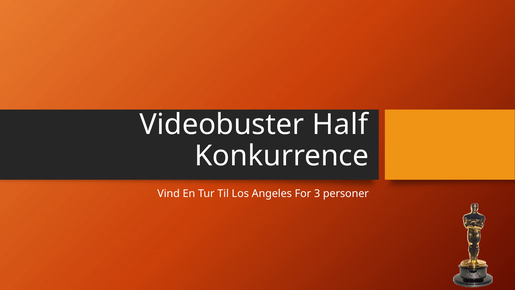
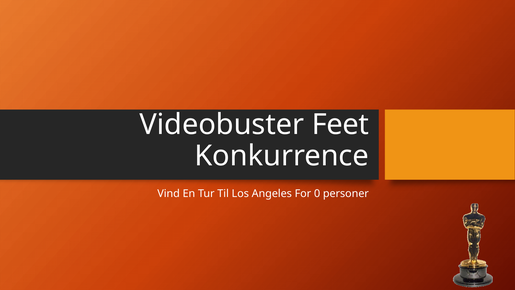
Half: Half -> Feet
3: 3 -> 0
